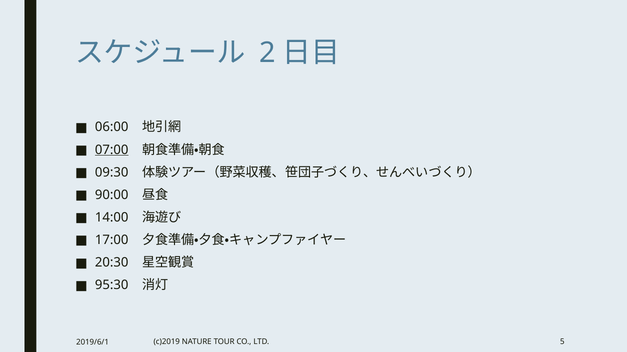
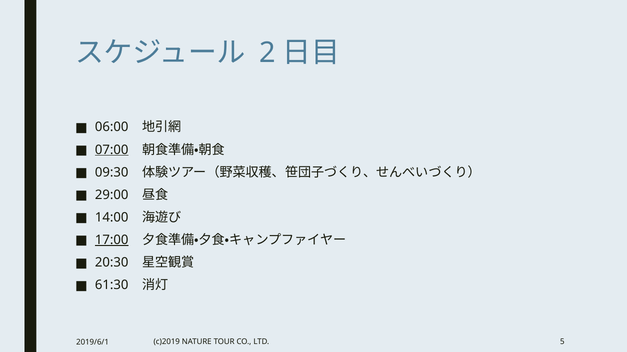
90:00: 90:00 -> 29:00
17:00 underline: none -> present
95:30: 95:30 -> 61:30
